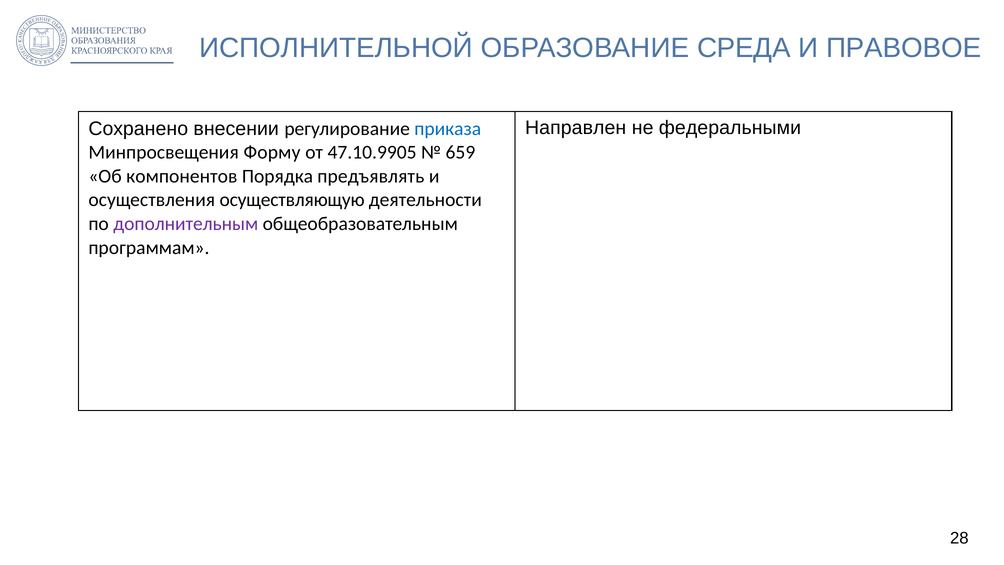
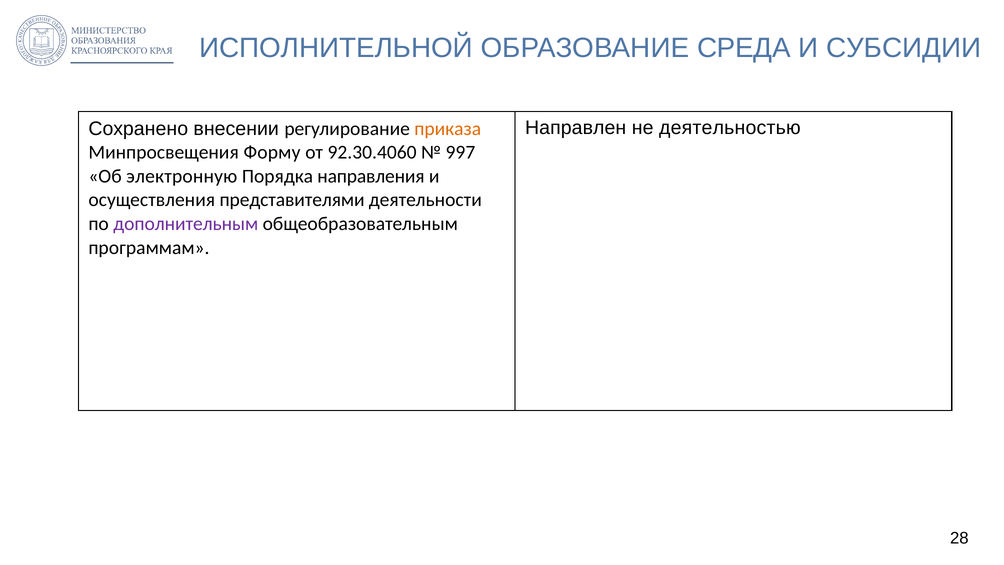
ПРАВОВОЕ: ПРАВОВОЕ -> СУБСИДИИ
федеральными: федеральными -> деятельностью
приказа colour: blue -> orange
47.10.9905: 47.10.9905 -> 92.30.4060
659: 659 -> 997
компонентов: компонентов -> электронную
предъявлять: предъявлять -> направления
осуществляющую: осуществляющую -> представителями
